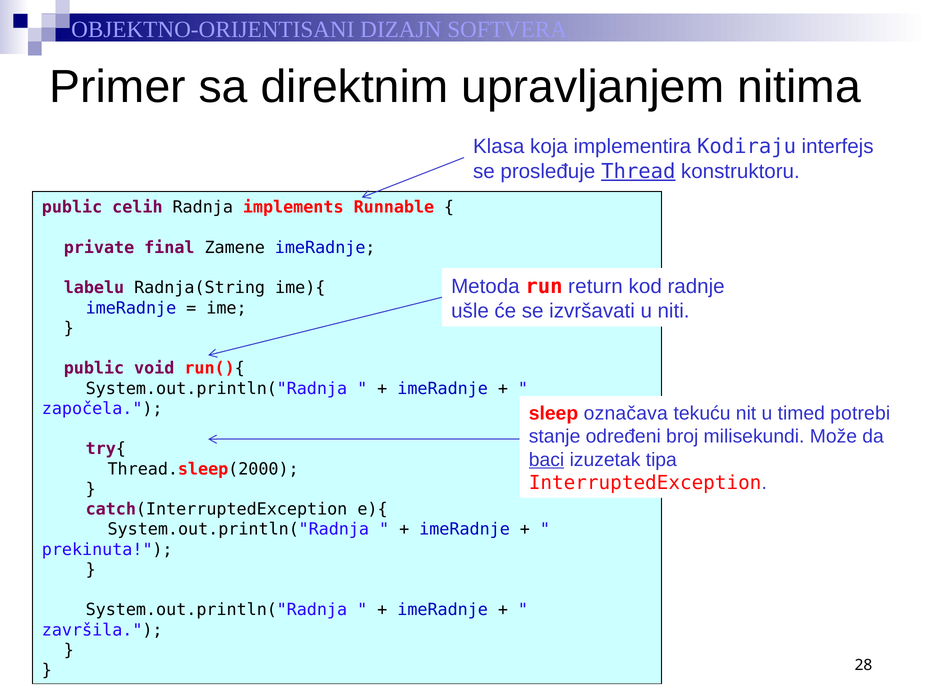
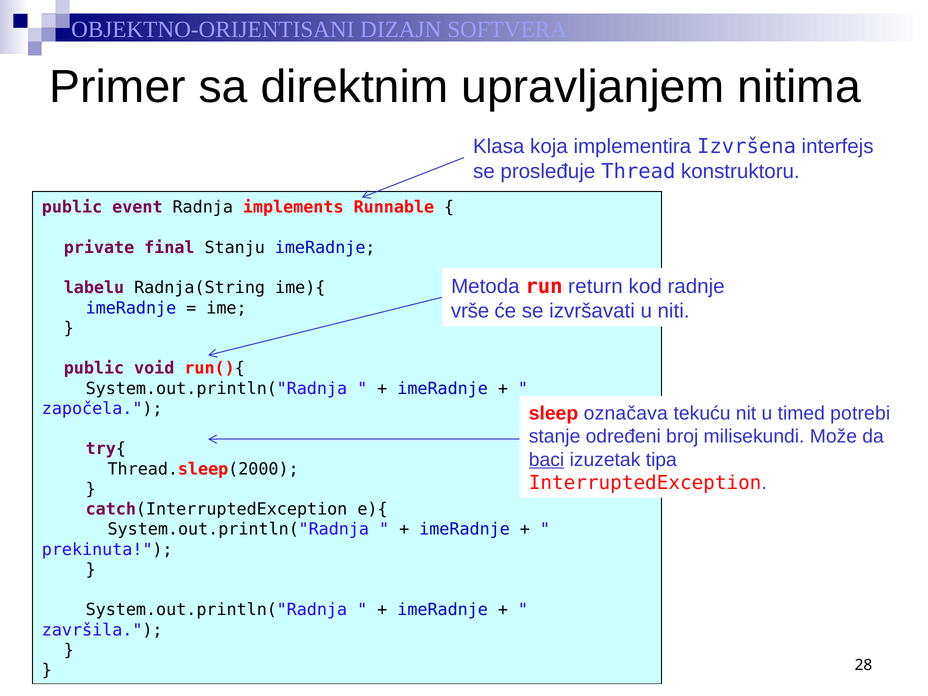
Kodiraju: Kodiraju -> Izvršena
Thread underline: present -> none
celih: celih -> event
Zamene: Zamene -> Stanju
ušle: ušle -> vrše
